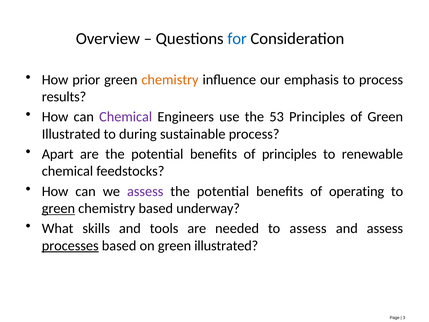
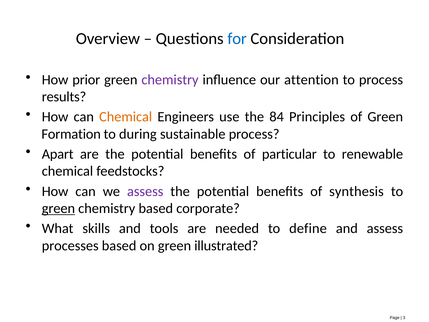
chemistry at (170, 80) colour: orange -> purple
emphasis: emphasis -> attention
Chemical at (126, 117) colour: purple -> orange
53: 53 -> 84
Illustrated at (71, 134): Illustrated -> Formation
of principles: principles -> particular
operating: operating -> synthesis
underway: underway -> corporate
to assess: assess -> define
processes underline: present -> none
